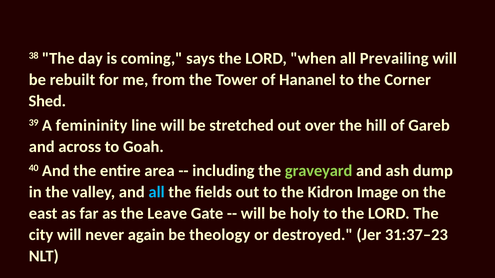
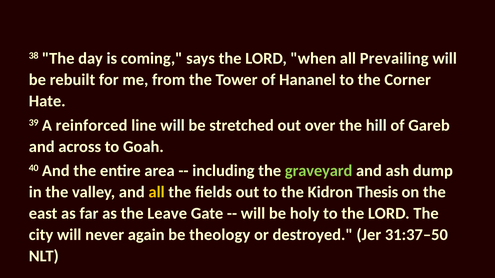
Shed: Shed -> Hate
femininity: femininity -> reinforced
all at (157, 192) colour: light blue -> yellow
Image: Image -> Thesis
31:37–23: 31:37–23 -> 31:37–50
